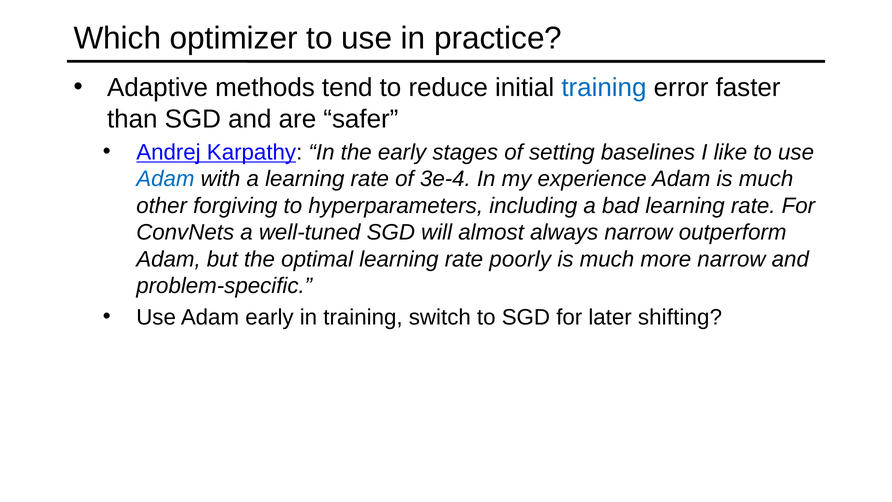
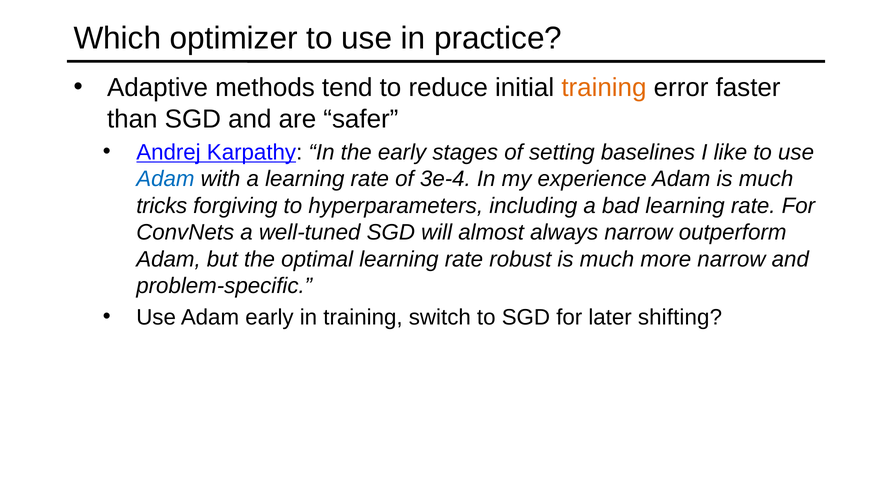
training at (604, 88) colour: blue -> orange
other: other -> tricks
poorly: poorly -> robust
